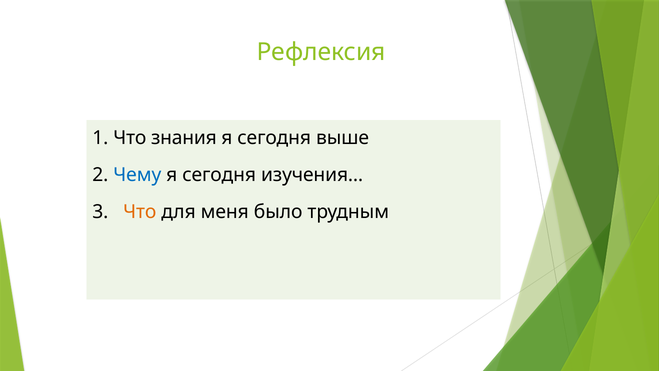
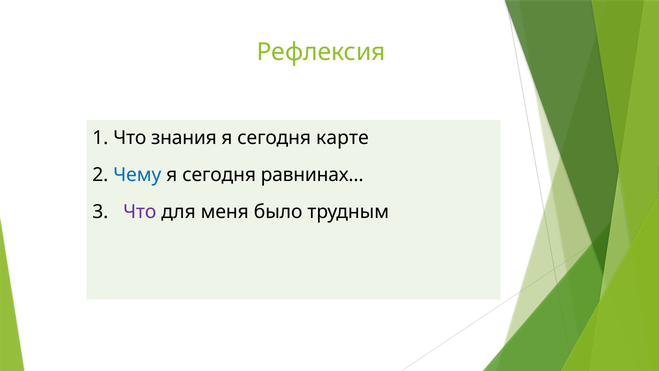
выше: выше -> карте
изучения…: изучения… -> равнинах…
Что at (140, 212) colour: orange -> purple
